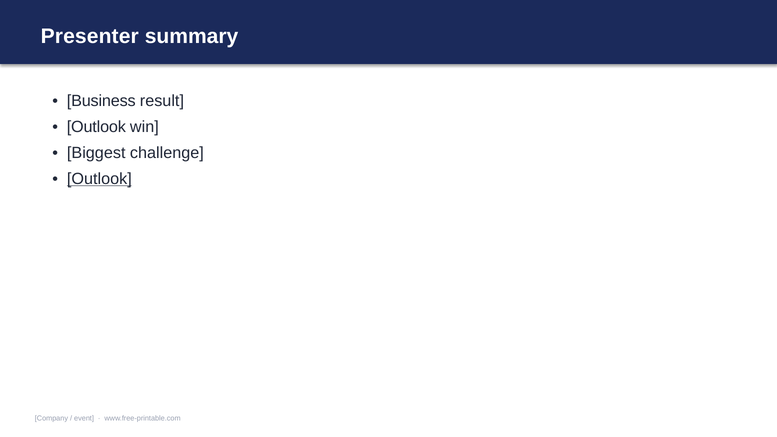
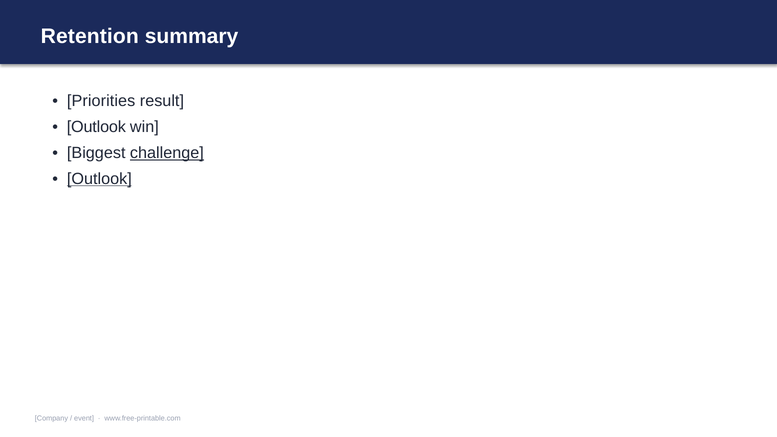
Presenter: Presenter -> Retention
Business: Business -> Priorities
challenge underline: none -> present
